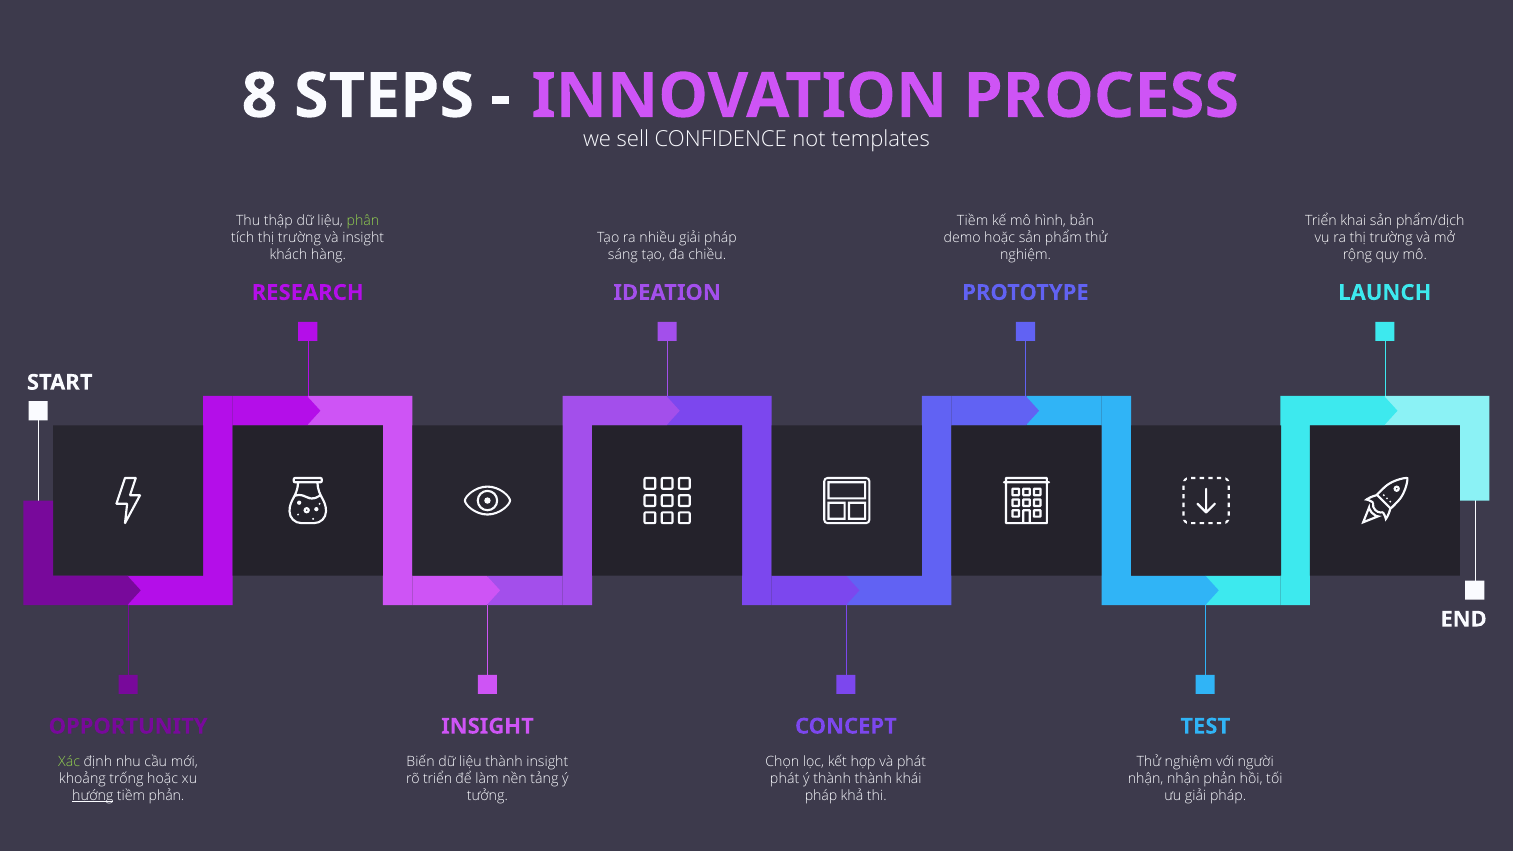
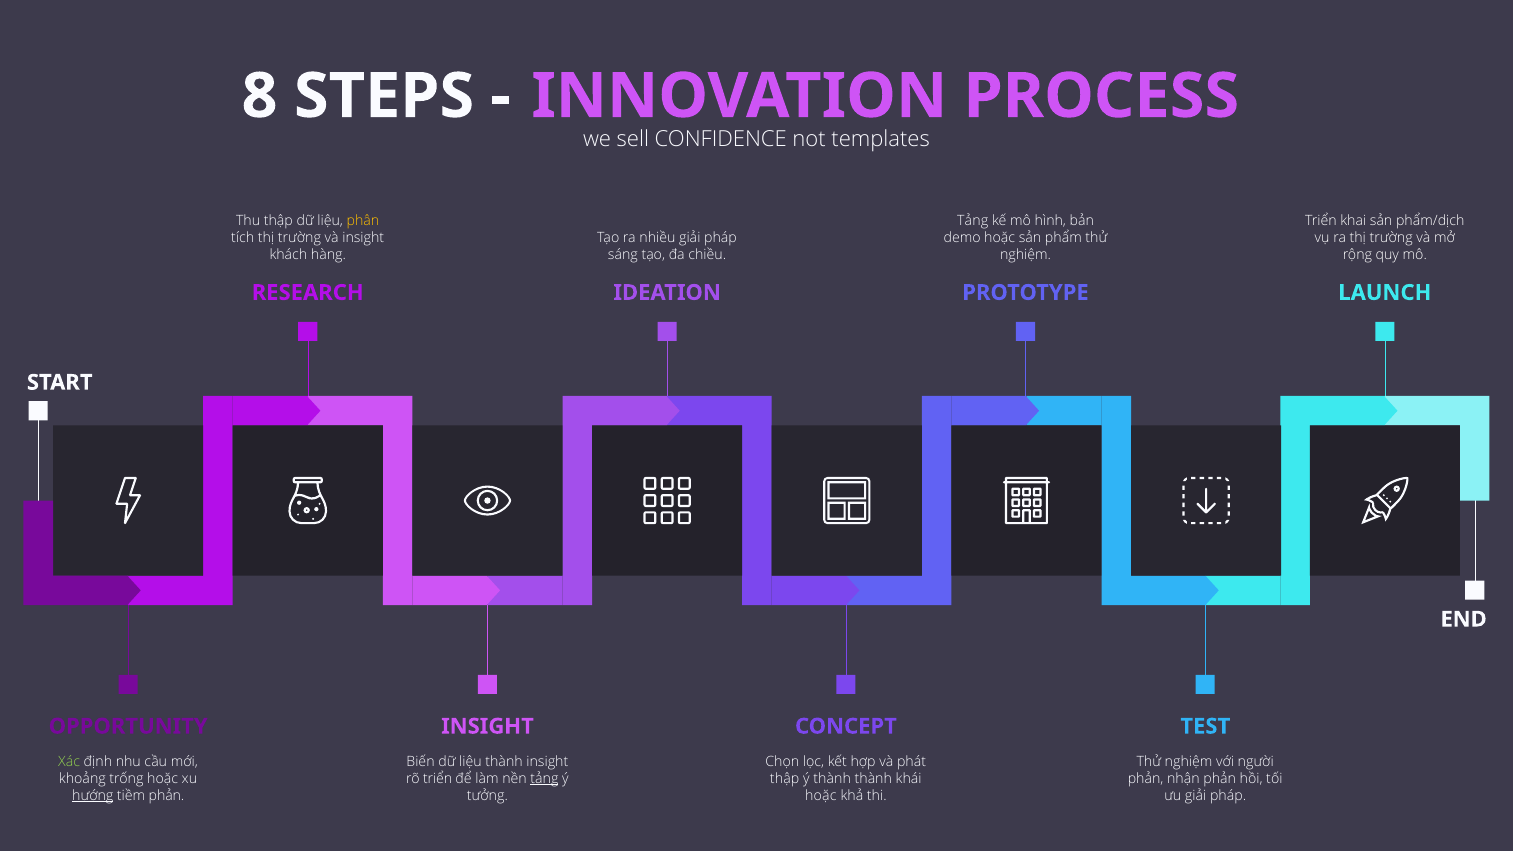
phân colour: light green -> yellow
Tiềm at (973, 221): Tiềm -> Tảng
tảng at (544, 779) underline: none -> present
phát at (785, 779): phát -> thập
nhận at (1146, 779): nhận -> phản
pháp at (821, 796): pháp -> hoặc
